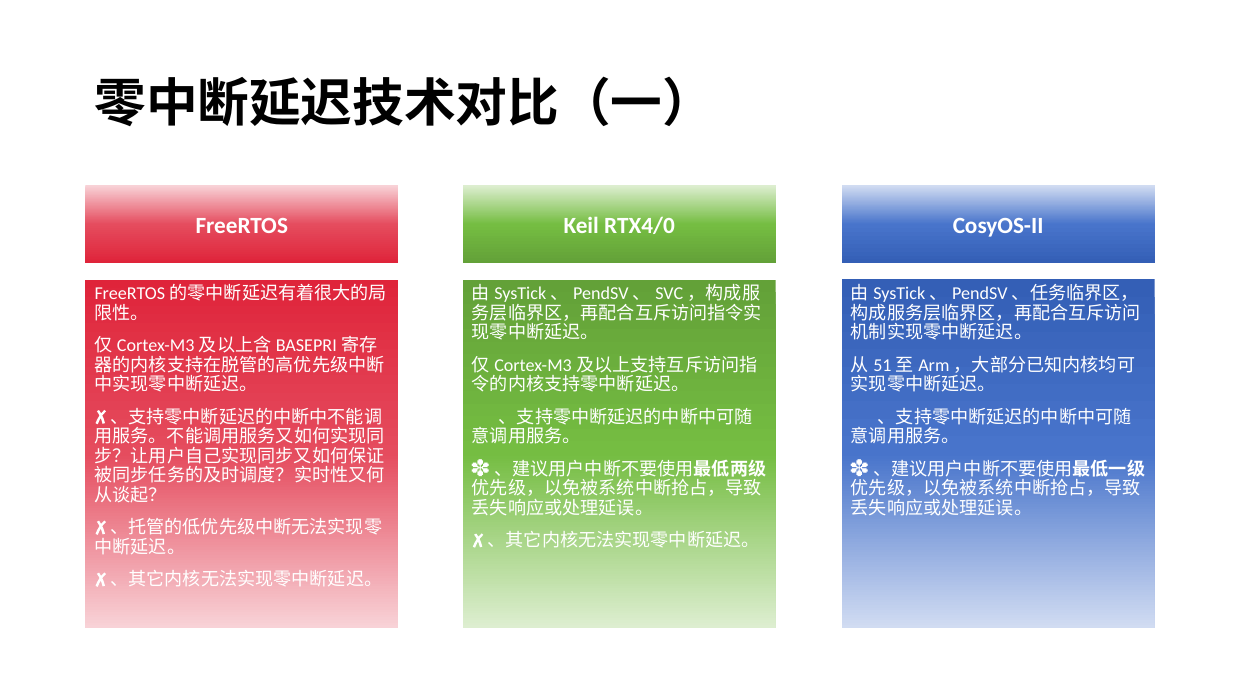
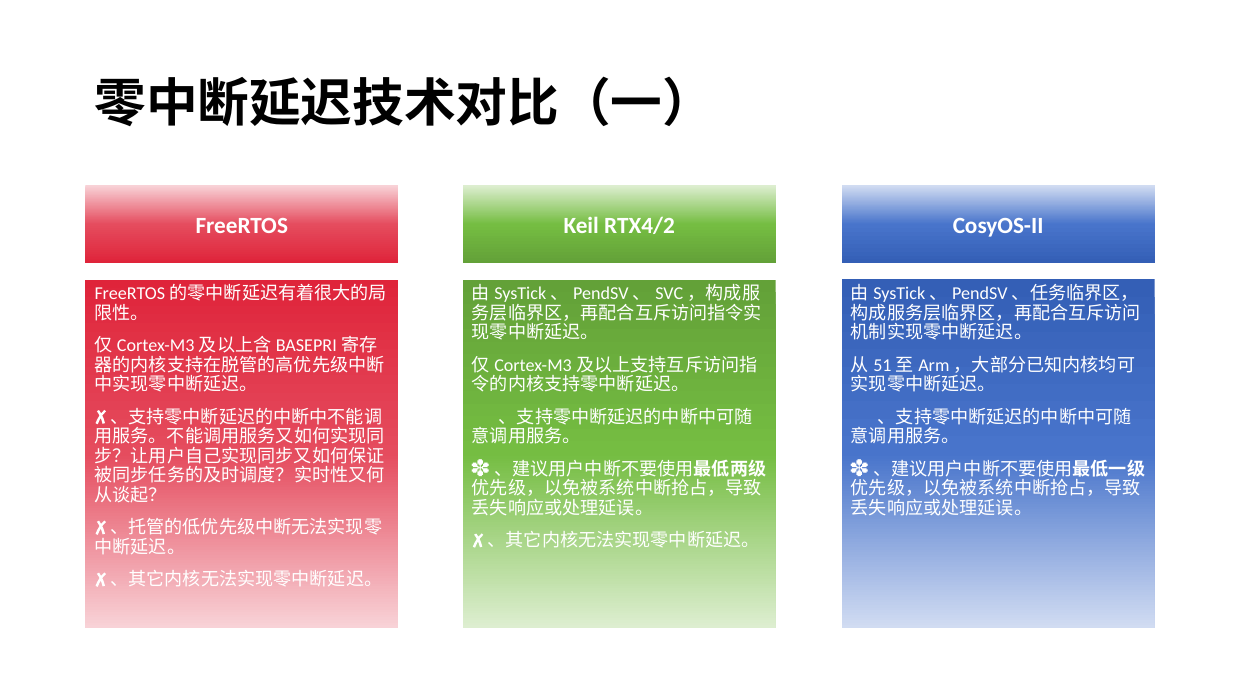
RTX4/0: RTX4/0 -> RTX4/2
